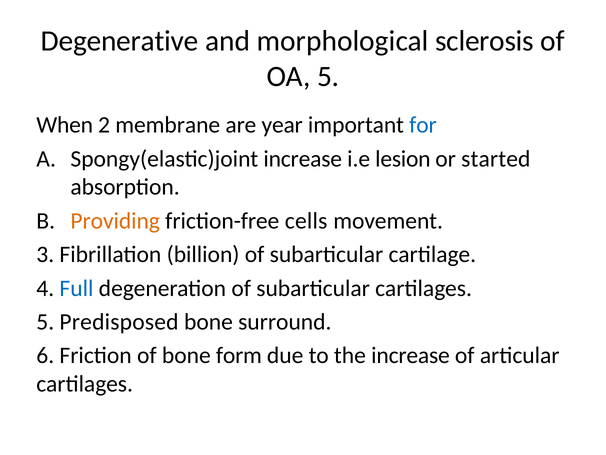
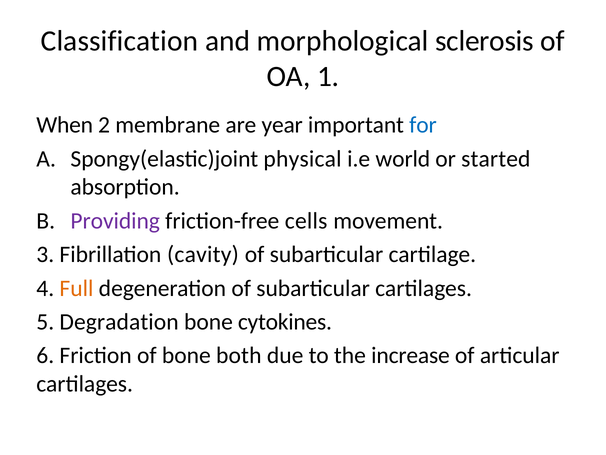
Degenerative: Degenerative -> Classification
OA 5: 5 -> 1
Spongy(elastic)joint increase: increase -> physical
lesion: lesion -> world
Providing colour: orange -> purple
billion: billion -> cavity
Full colour: blue -> orange
Predisposed: Predisposed -> Degradation
surround: surround -> cytokines
form: form -> both
